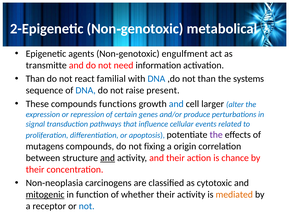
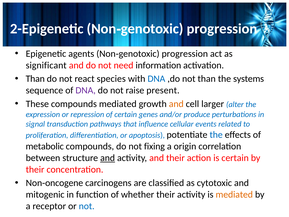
metabolical at (222, 29): metabolical -> progression
engulfment at (185, 54): engulfment -> progression
transmitte: transmitte -> significant
familial: familial -> species
DNA at (86, 90) colour: blue -> purple
compounds functions: functions -> mediated
and at (176, 104) colour: blue -> orange
the at (216, 135) colour: purple -> blue
mutagens: mutagens -> metabolic
is chance: chance -> certain
neoplasia: neoplasia -> oncogene
mitogenic underline: present -> none
